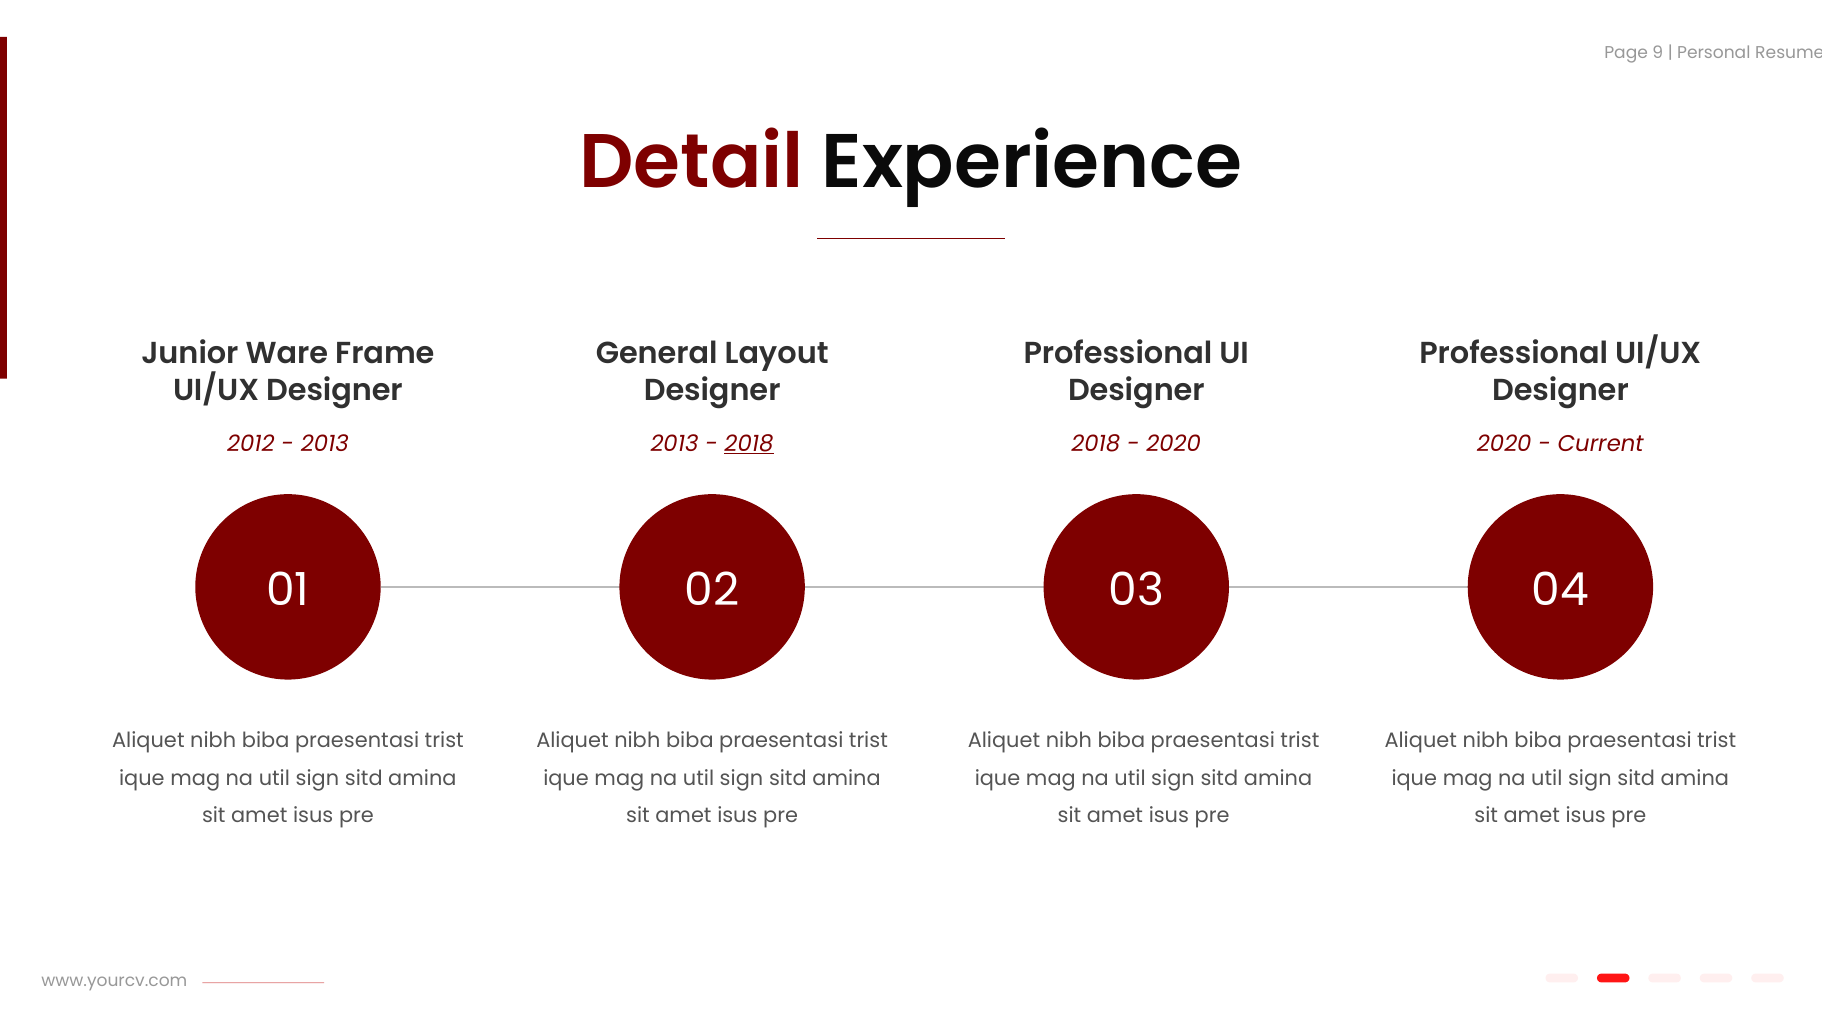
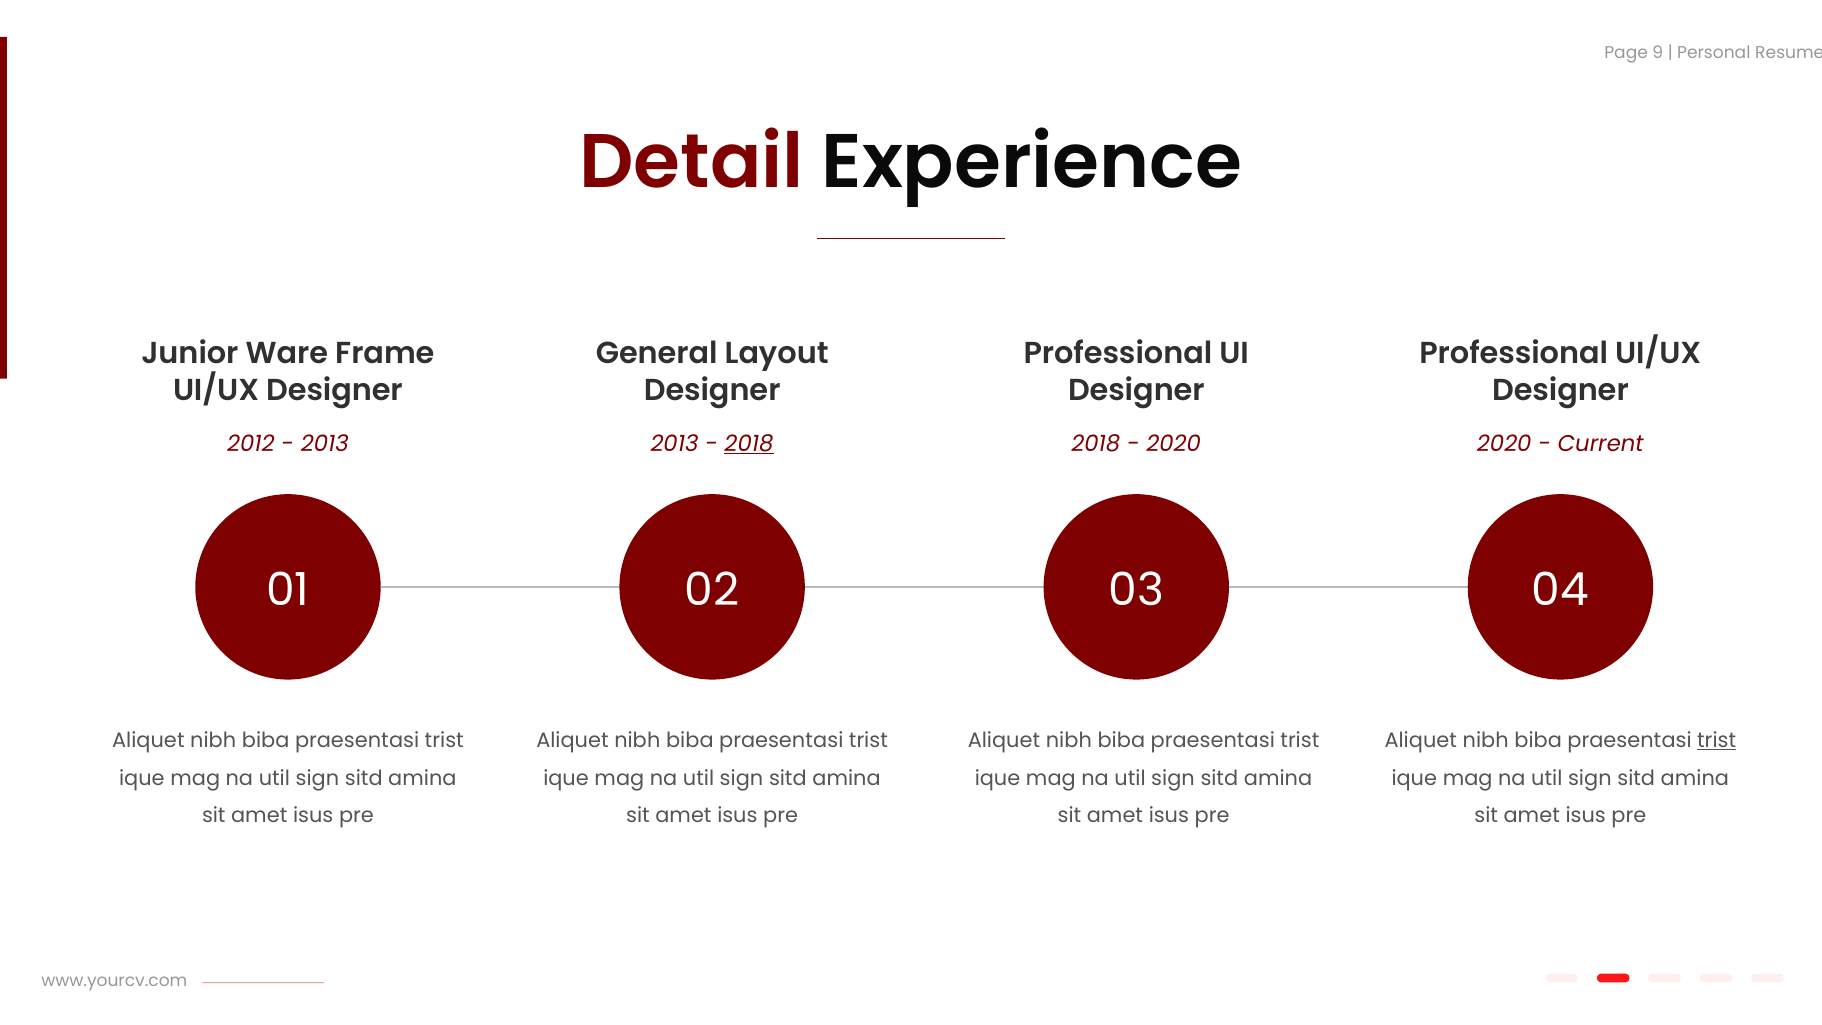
trist at (1717, 740) underline: none -> present
